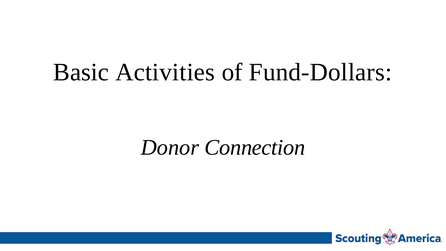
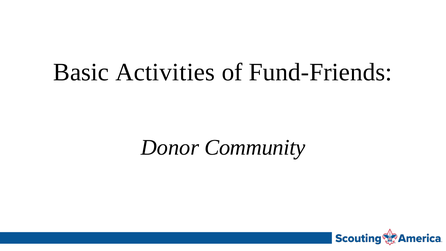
Fund-Dollars: Fund-Dollars -> Fund-Friends
Connection: Connection -> Community
